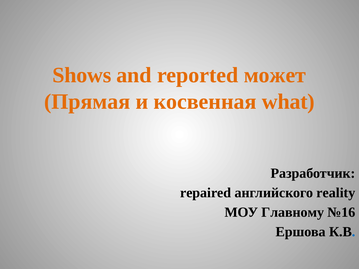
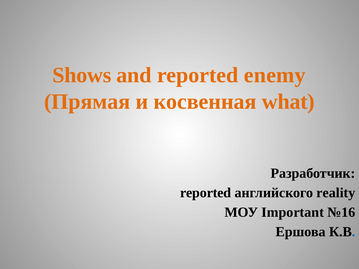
может: может -> enemy
repaired at (206, 193): repaired -> reported
Главному: Главному -> Important
